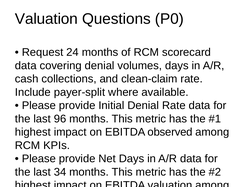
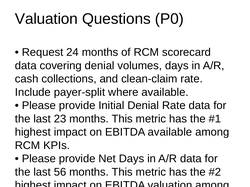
96: 96 -> 23
EBITDA observed: observed -> available
34: 34 -> 56
